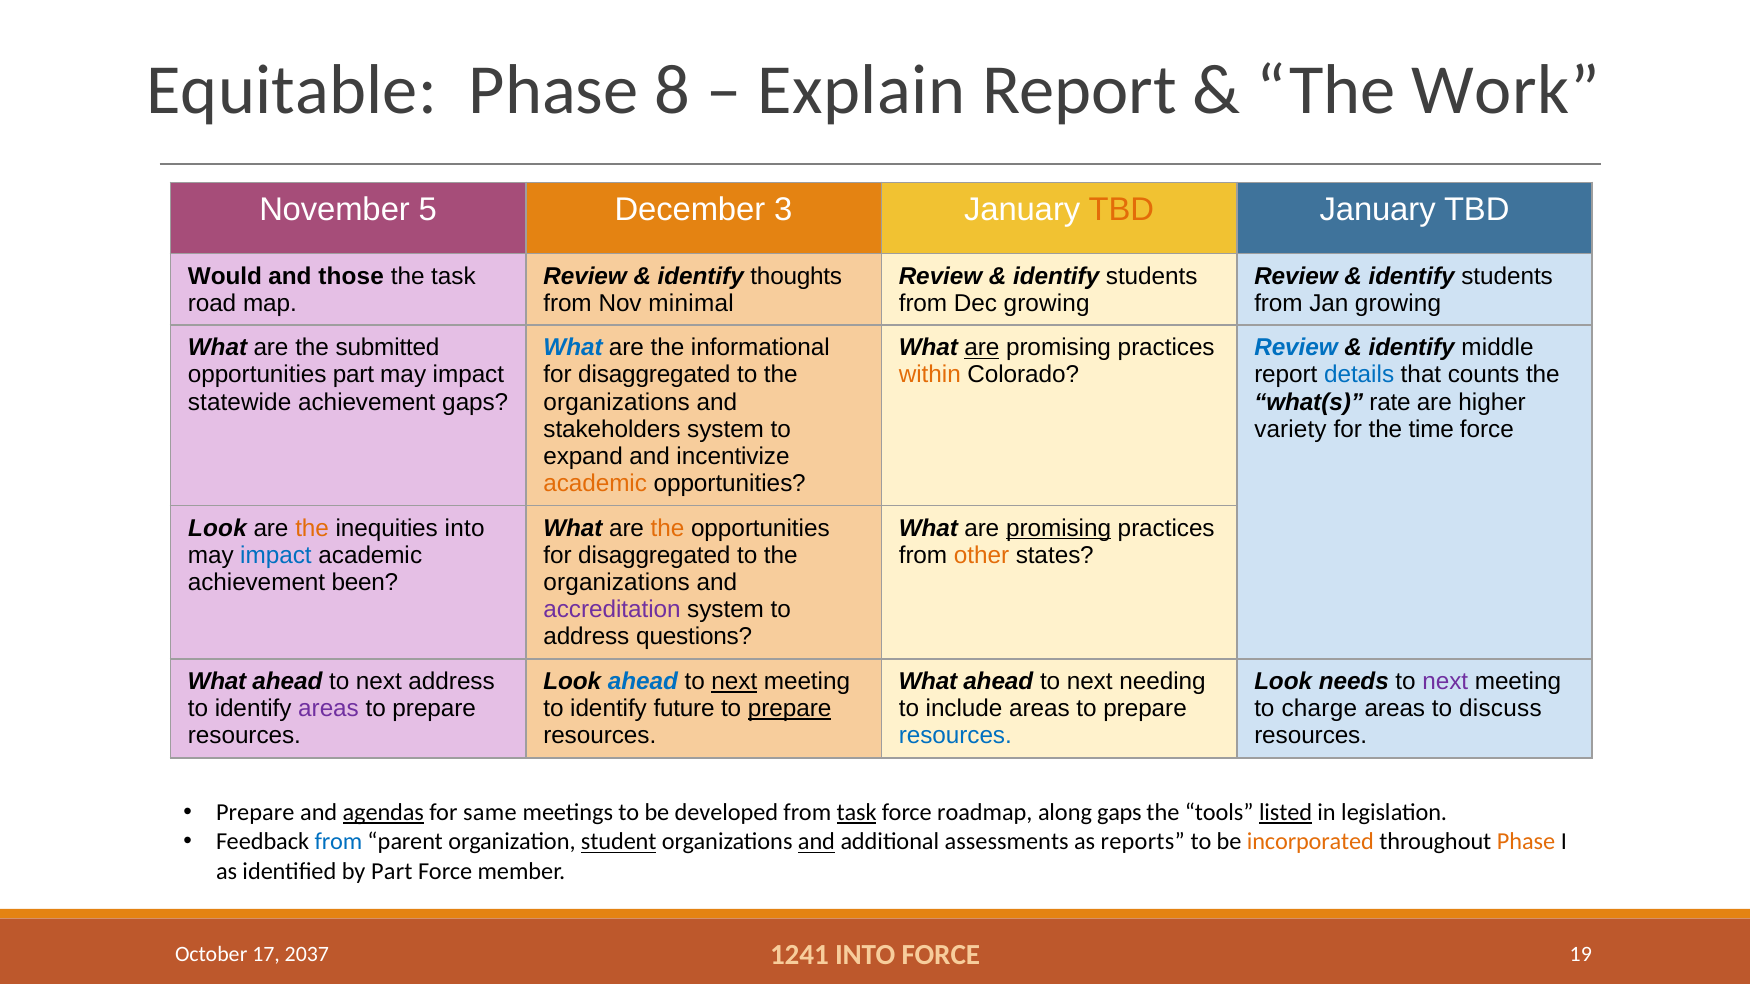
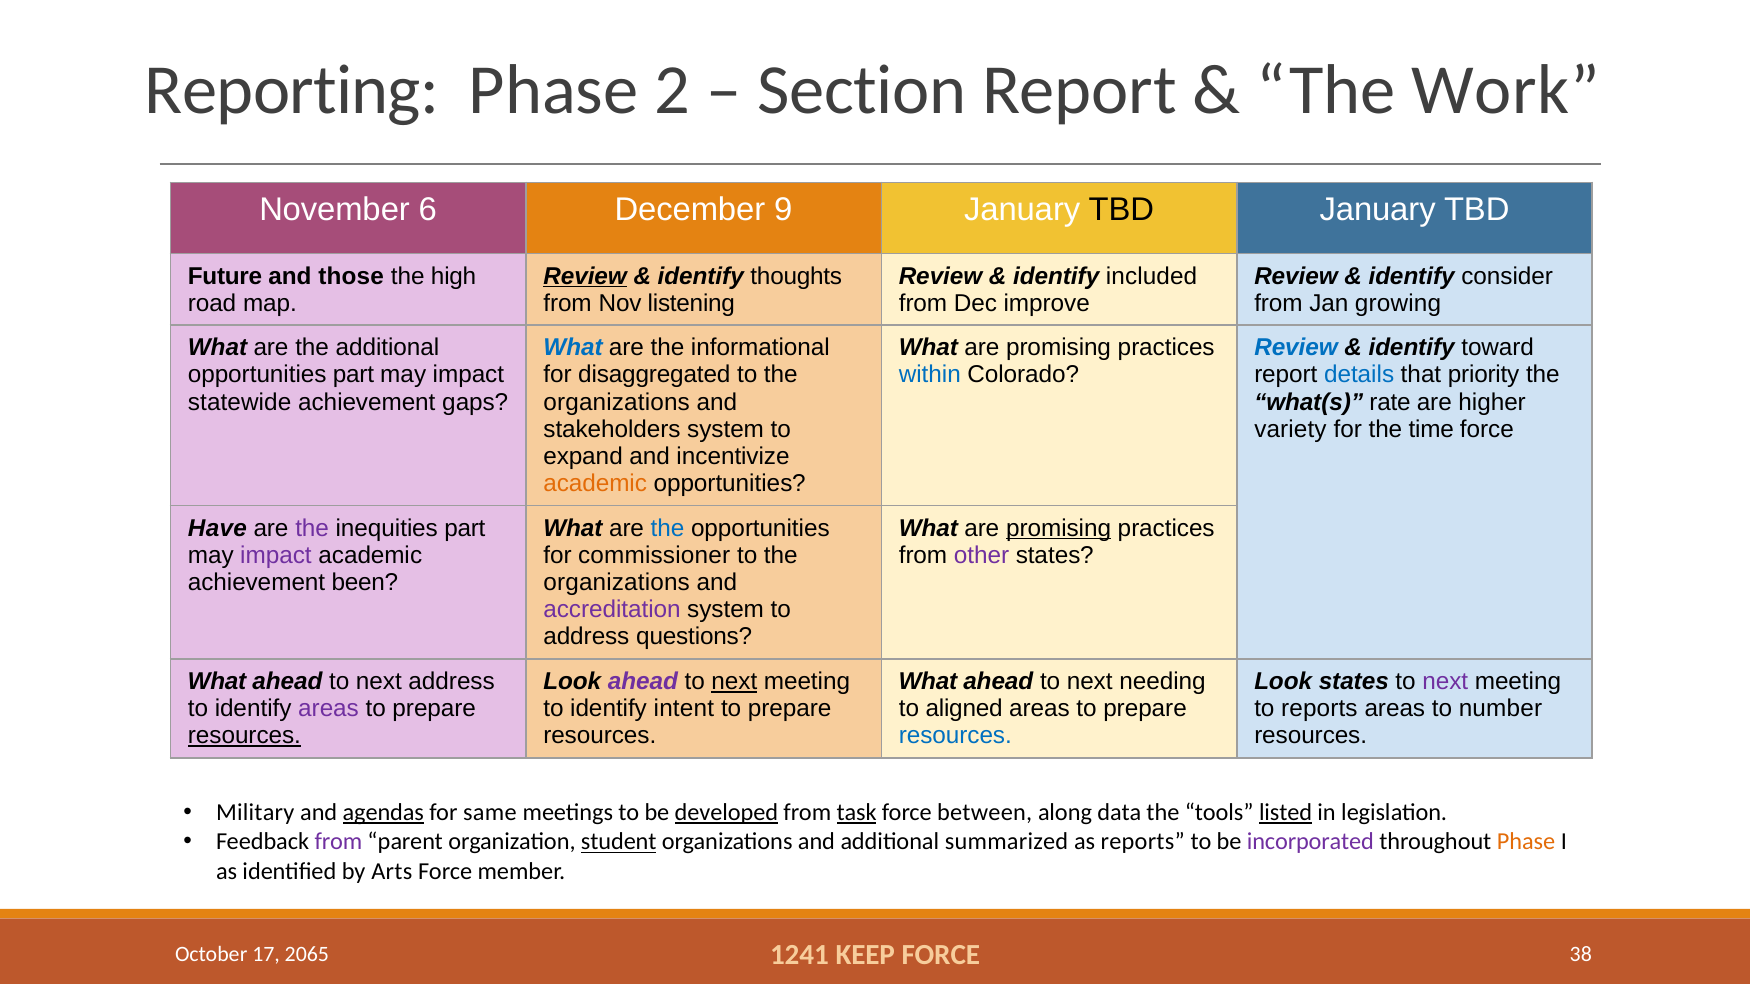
Equitable: Equitable -> Reporting
8: 8 -> 2
Explain: Explain -> Section
5: 5 -> 6
3: 3 -> 9
TBD at (1121, 210) colour: orange -> black
Would: Would -> Future
the task: task -> high
Review at (585, 276) underline: none -> present
students at (1152, 276): students -> included
students at (1507, 276): students -> consider
minimal: minimal -> listening
Dec growing: growing -> improve
the submitted: submitted -> additional
are at (982, 348) underline: present -> none
middle: middle -> toward
within colour: orange -> blue
counts: counts -> priority
Look at (217, 528): Look -> Have
the at (312, 528) colour: orange -> purple
inequities into: into -> part
the at (668, 528) colour: orange -> blue
impact at (276, 556) colour: blue -> purple
disaggregated at (654, 556): disaggregated -> commissioner
other colour: orange -> purple
ahead at (643, 682) colour: blue -> purple
Look needs: needs -> states
future: future -> intent
prepare at (790, 709) underline: present -> none
include: include -> aligned
to charge: charge -> reports
discuss: discuss -> number
resources at (244, 736) underline: none -> present
Prepare at (255, 813): Prepare -> Military
developed underline: none -> present
roadmap: roadmap -> between
along gaps: gaps -> data
from at (339, 842) colour: blue -> purple
and at (816, 842) underline: present -> none
assessments: assessments -> summarized
incorporated colour: orange -> purple
by Part: Part -> Arts
2037: 2037 -> 2065
1241 INTO: INTO -> KEEP
19: 19 -> 38
